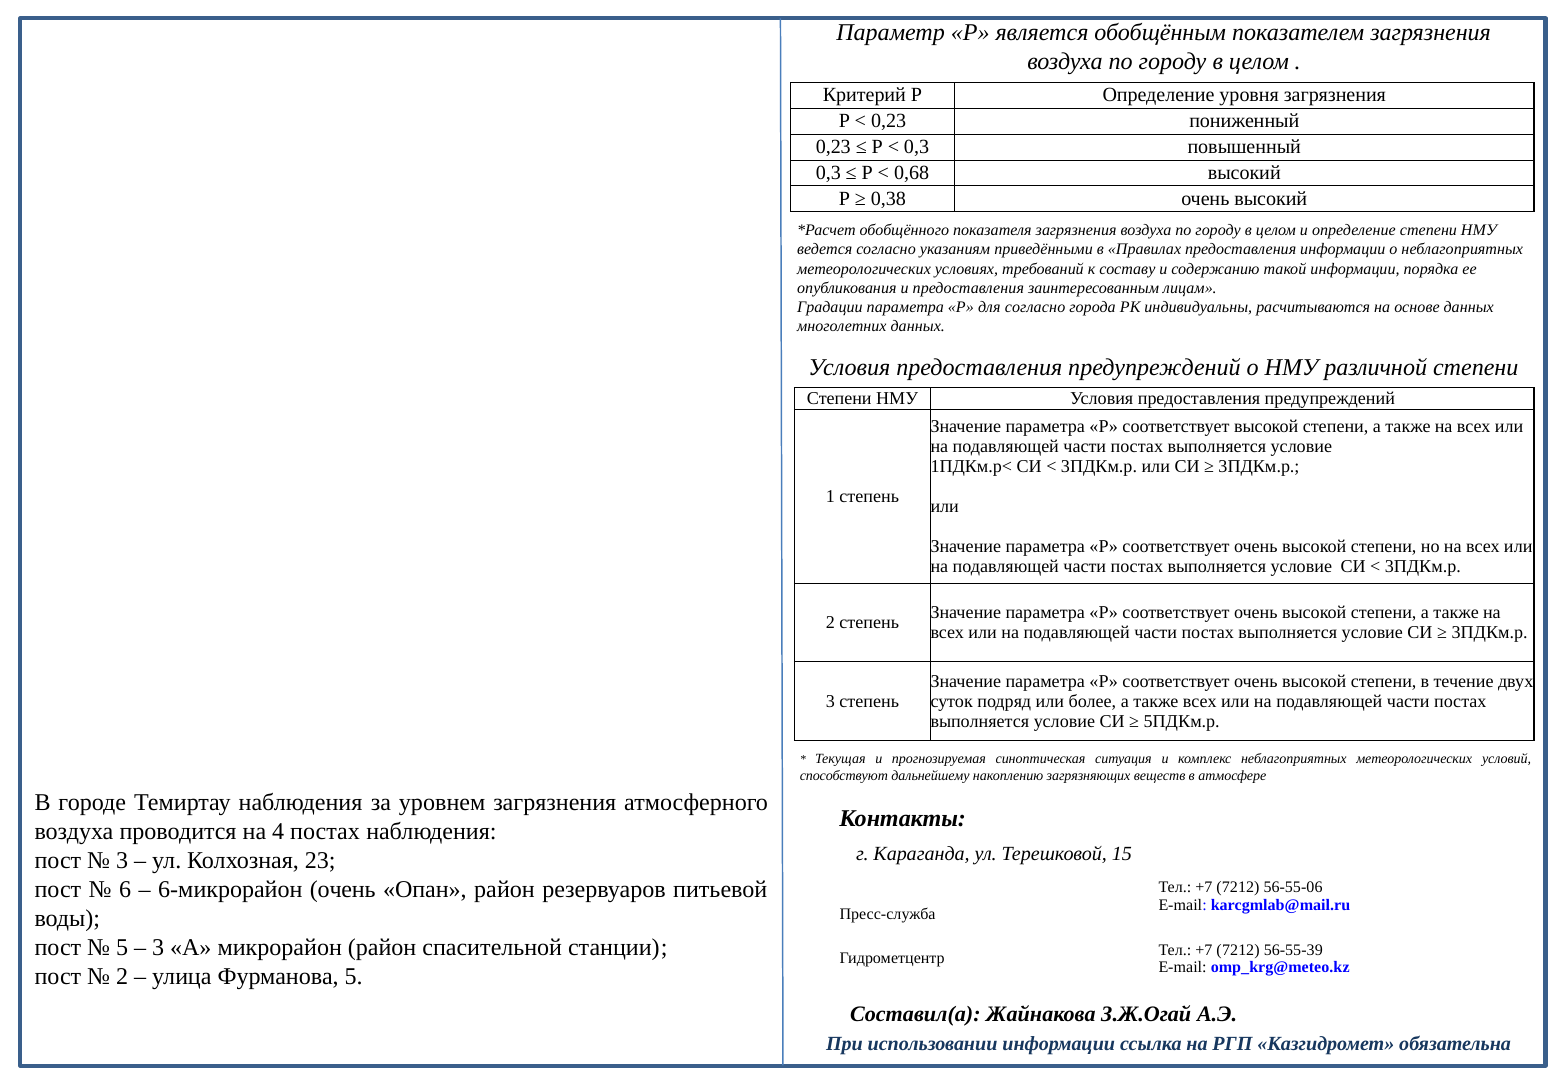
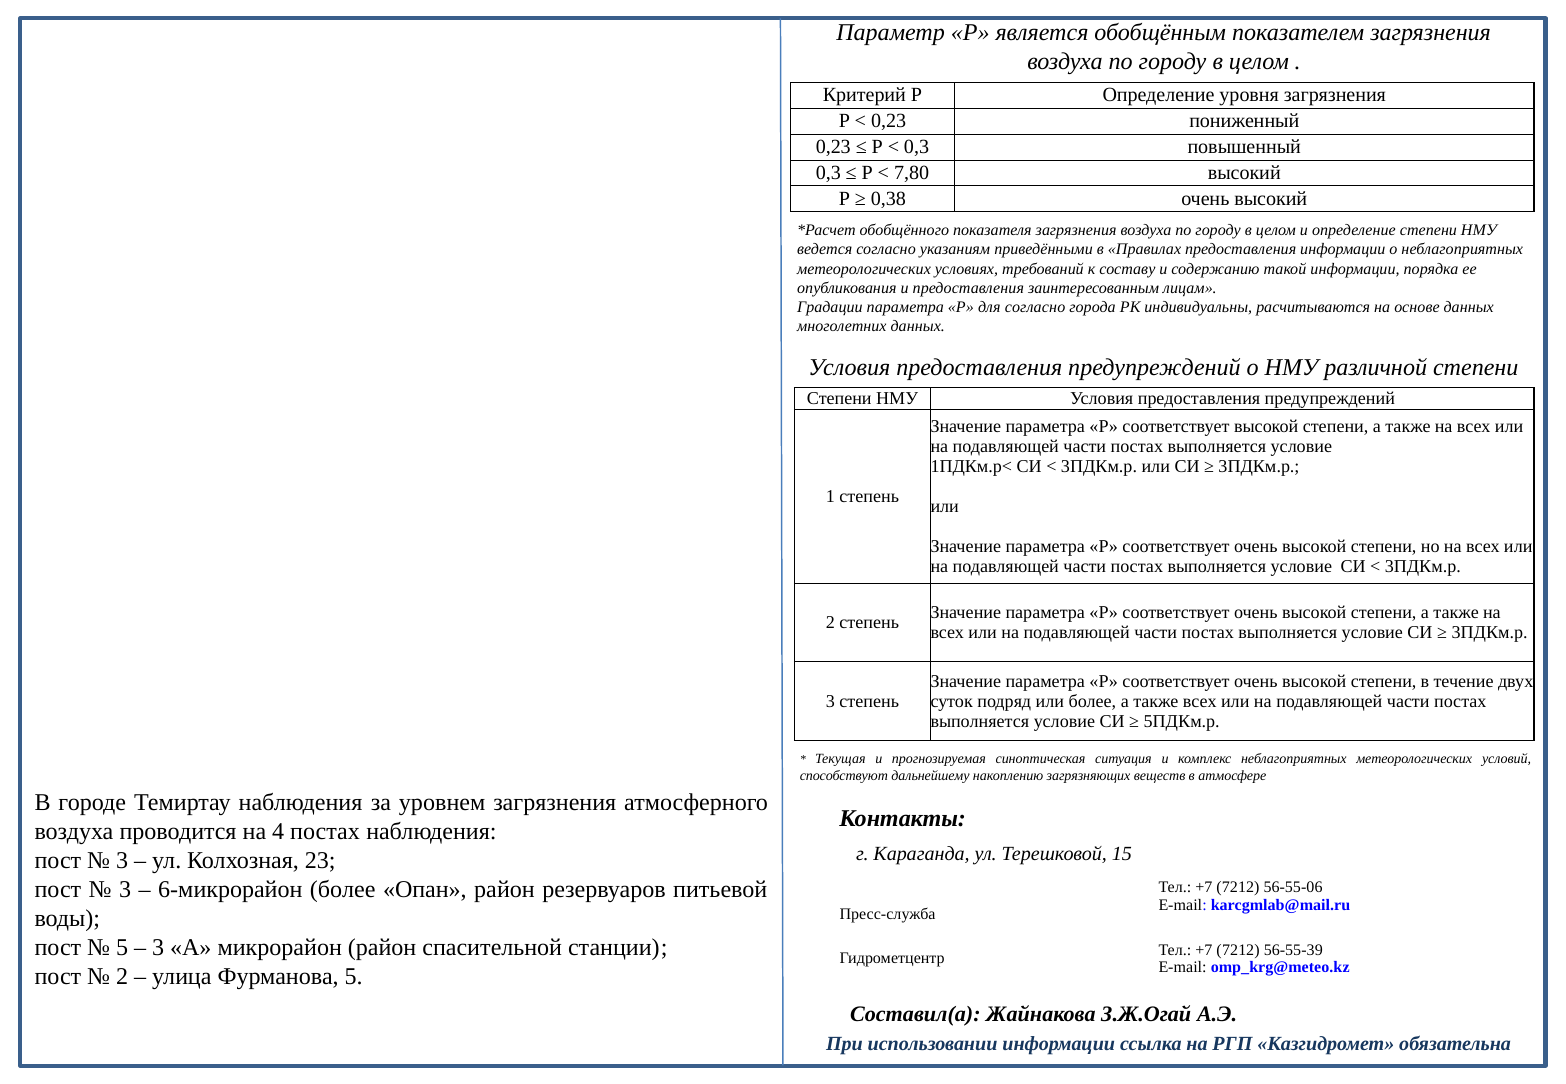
0,68: 0,68 -> 7,80
6 at (125, 890): 6 -> 3
6-микрорайон очень: очень -> более
